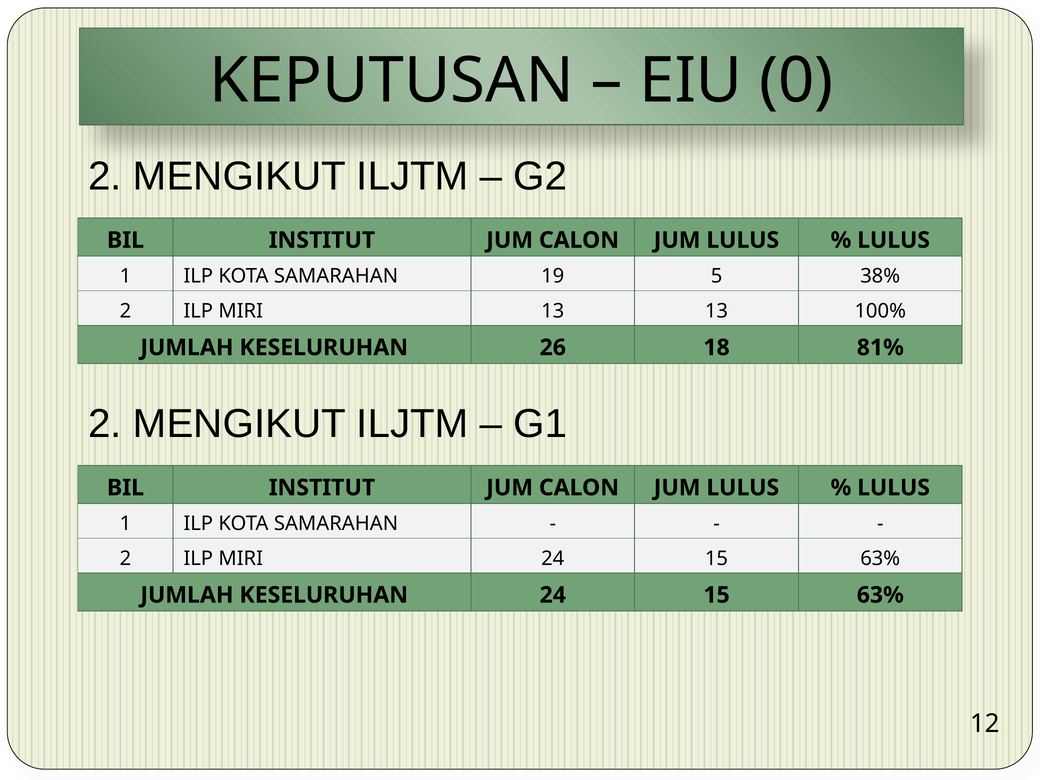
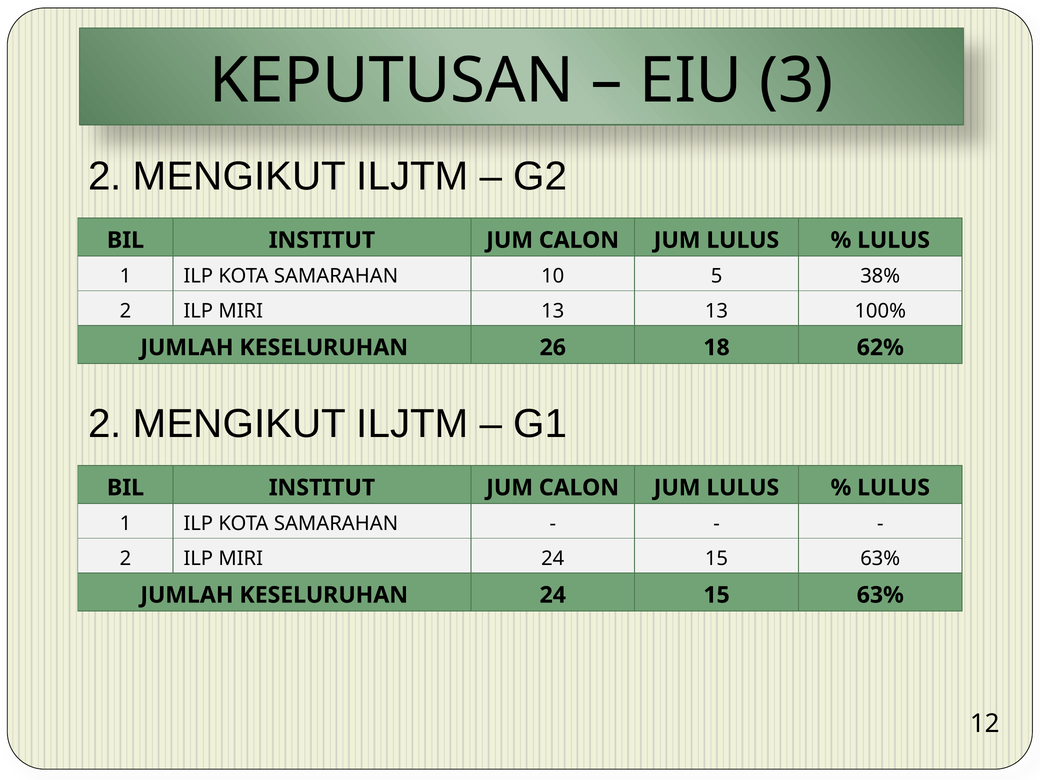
0: 0 -> 3
19: 19 -> 10
81%: 81% -> 62%
